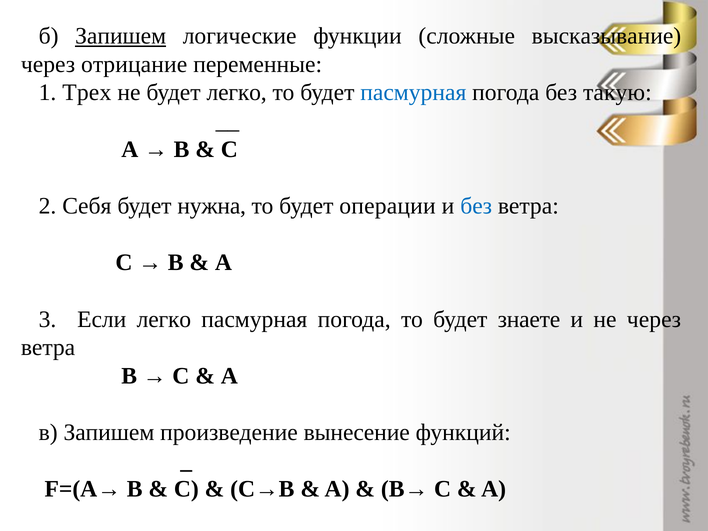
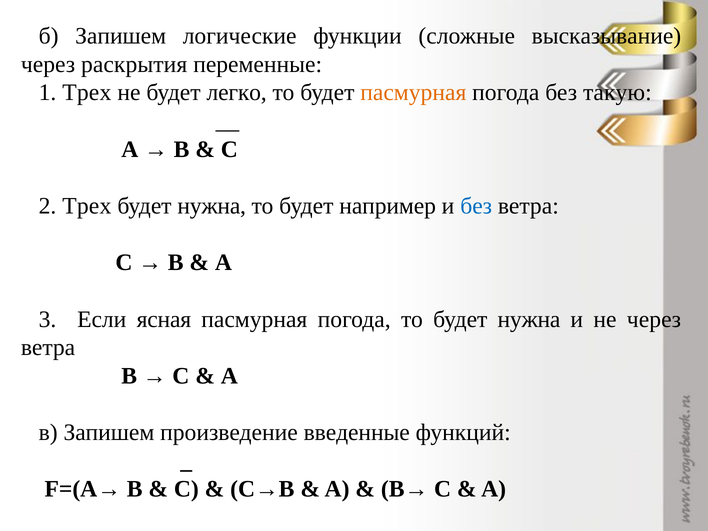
Запишем at (121, 36) underline: present -> none
отрицание: отрицание -> раскрытия
пасмурная at (413, 93) colour: blue -> orange
2 Себя: Себя -> Трех
операции: операции -> например
Если легко: легко -> ясная
то будет знаете: знаете -> нужна
вынесение: вынесение -> введенные
